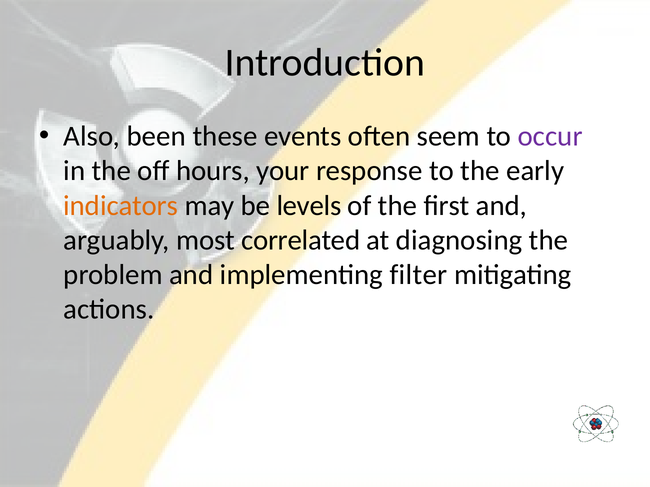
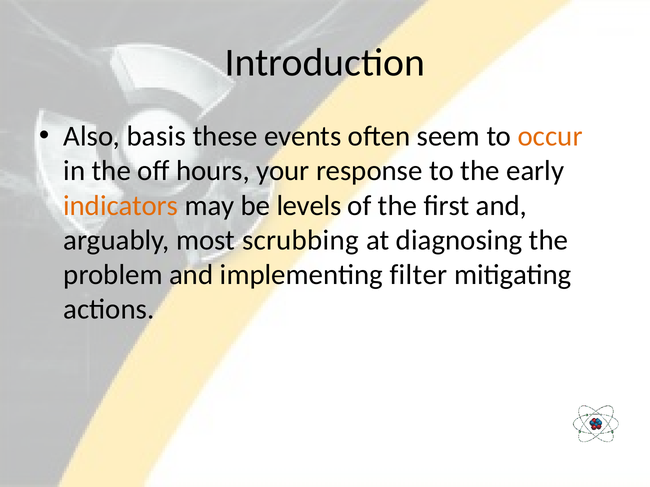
been: been -> basis
occur colour: purple -> orange
correlated: correlated -> scrubbing
